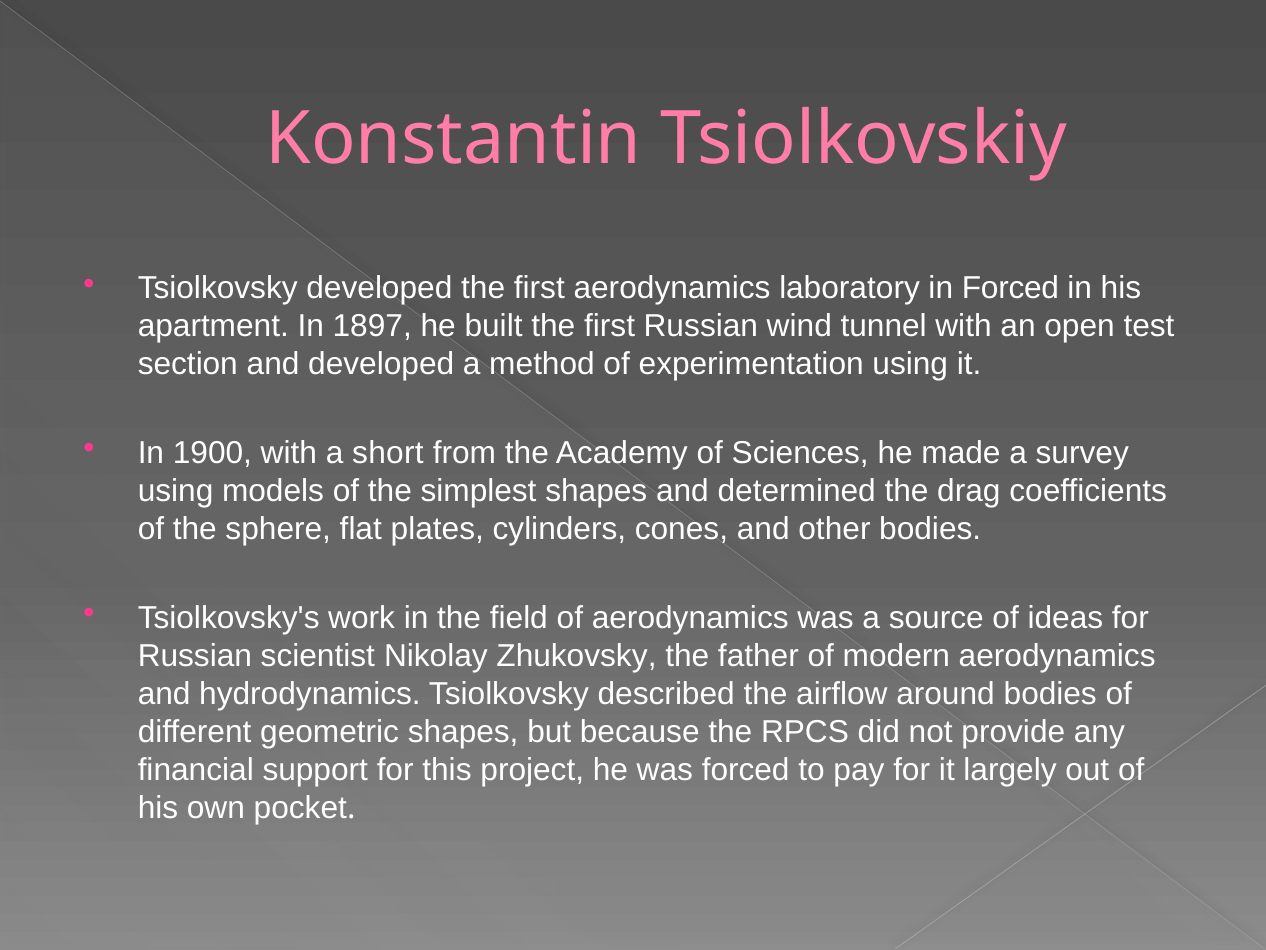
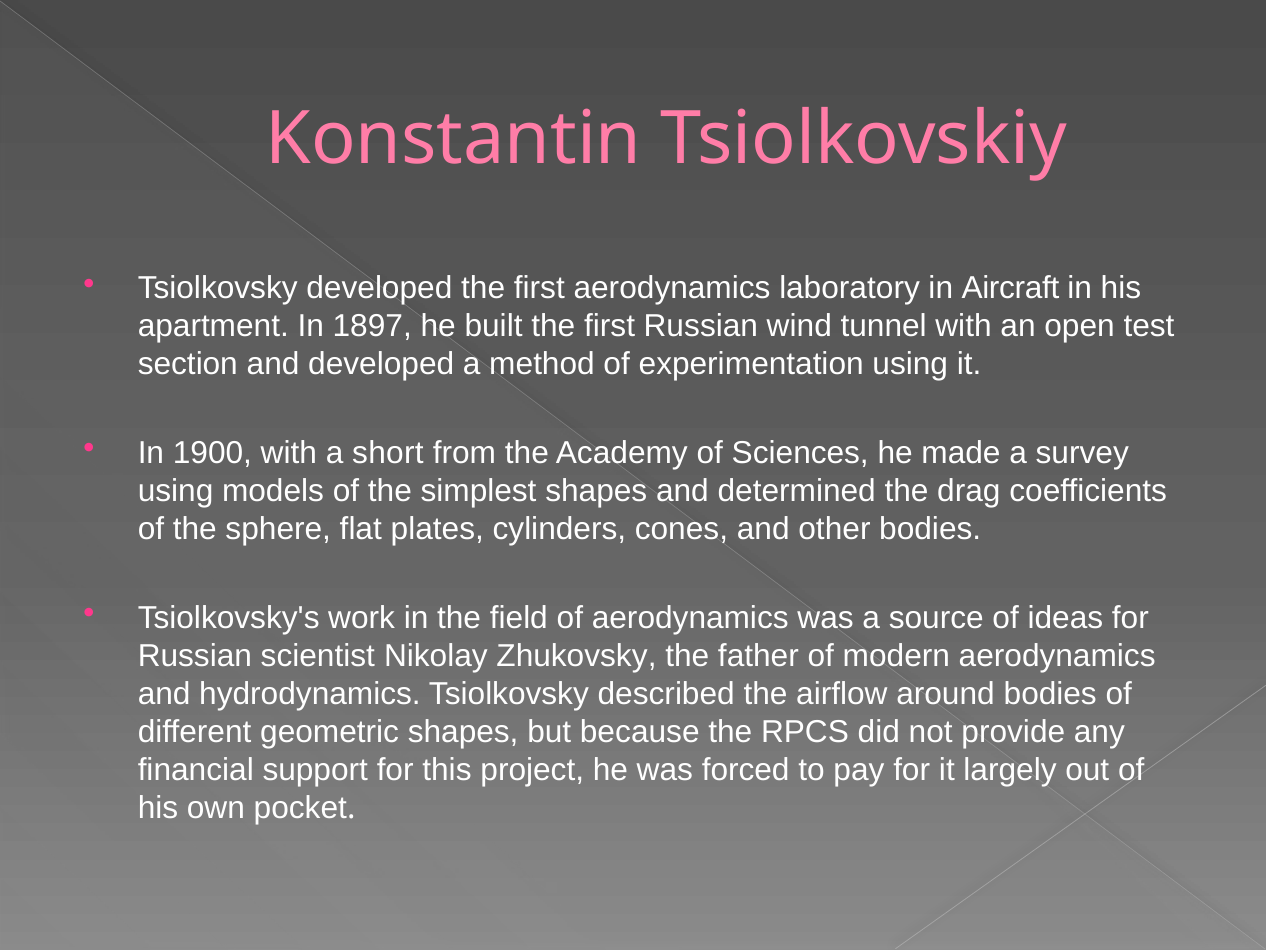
in Forced: Forced -> Aircraft
